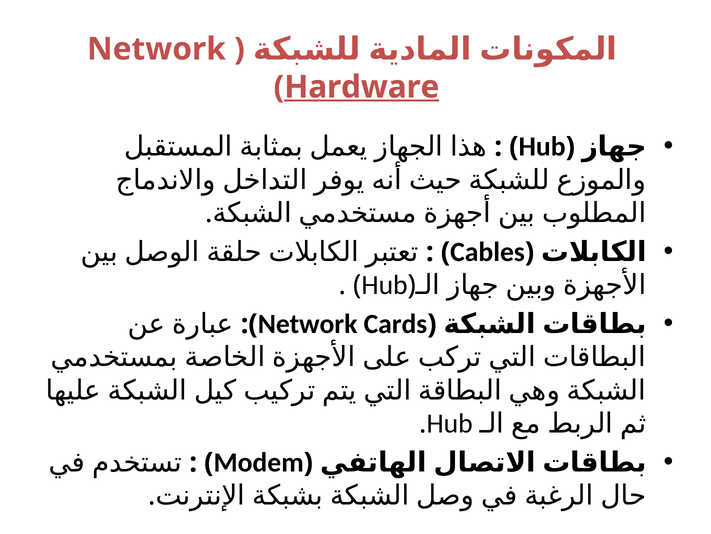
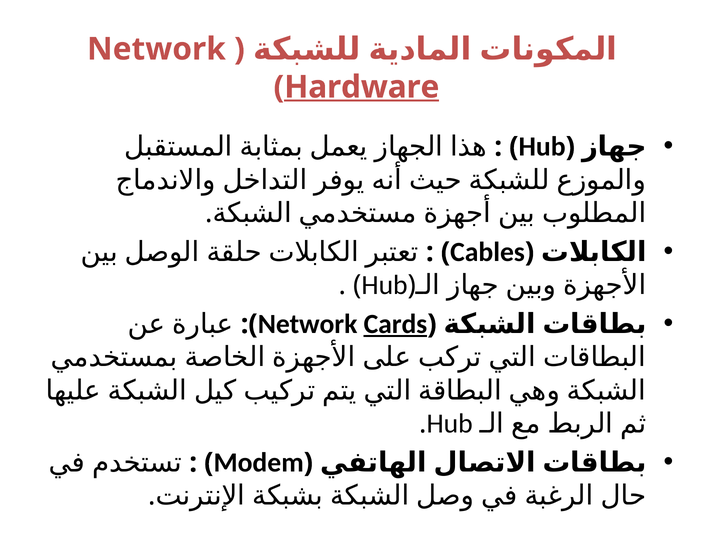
Cards underline: none -> present
